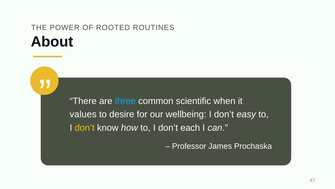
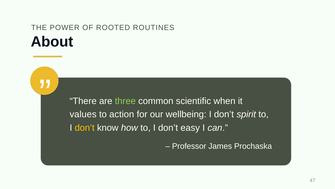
three colour: light blue -> light green
desire: desire -> action
easy: easy -> spirit
each: each -> easy
